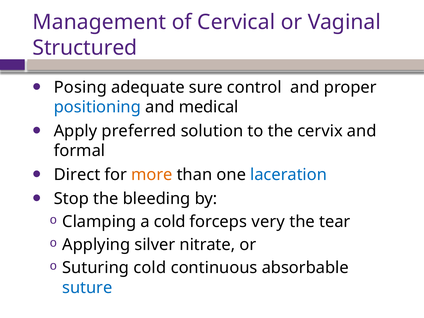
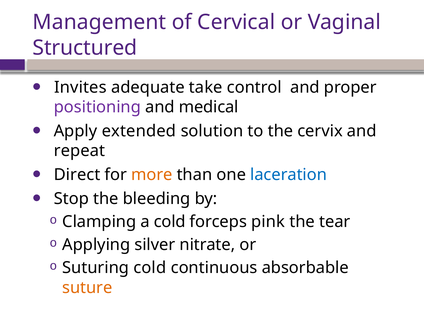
Posing: Posing -> Invites
sure: sure -> take
positioning colour: blue -> purple
preferred: preferred -> extended
formal: formal -> repeat
very: very -> pink
suture colour: blue -> orange
